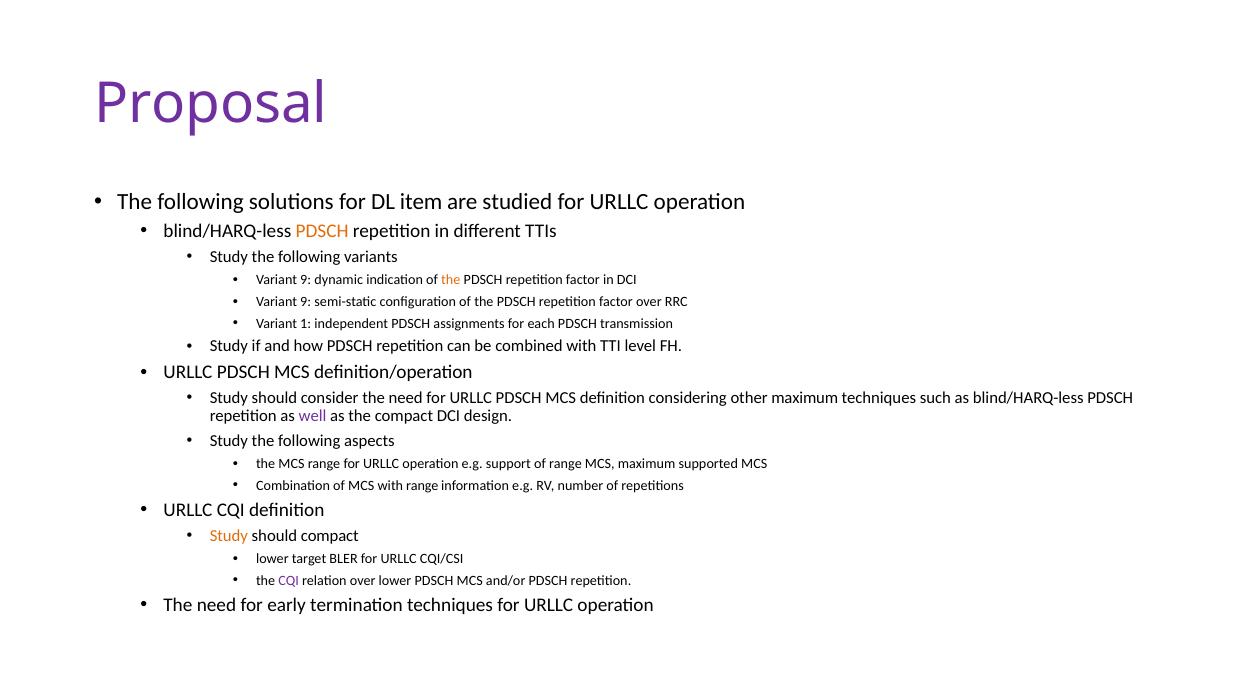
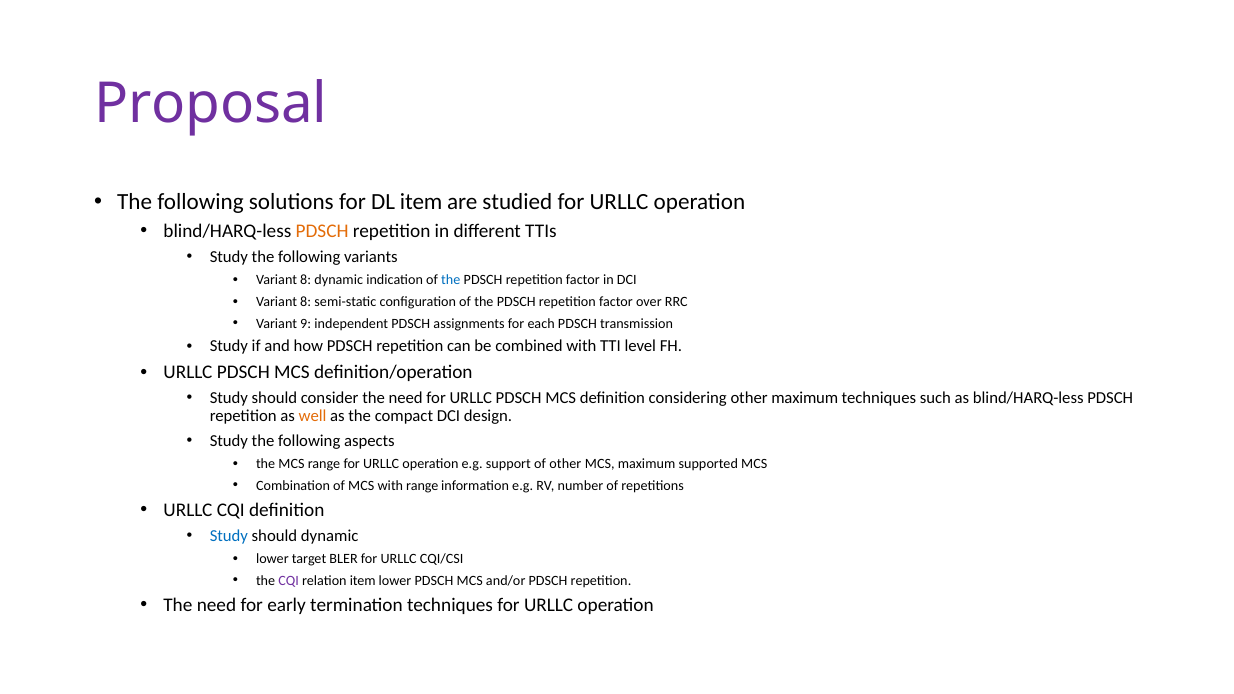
9 at (306, 280): 9 -> 8
the at (451, 280) colour: orange -> blue
9 at (306, 302): 9 -> 8
1: 1 -> 9
well colour: purple -> orange
of range: range -> other
Study at (229, 536) colour: orange -> blue
should compact: compact -> dynamic
relation over: over -> item
